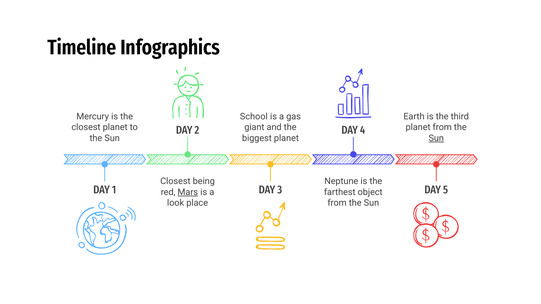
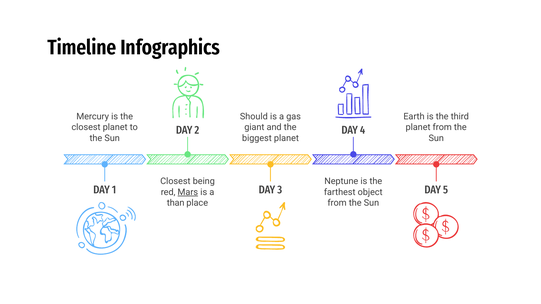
School: School -> Should
Sun at (436, 138) underline: present -> none
look: look -> than
